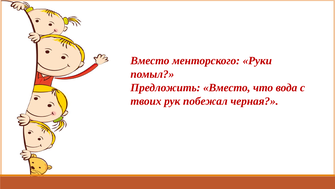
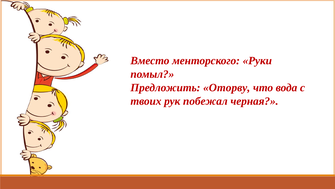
Предложить Вместо: Вместо -> Оторву
